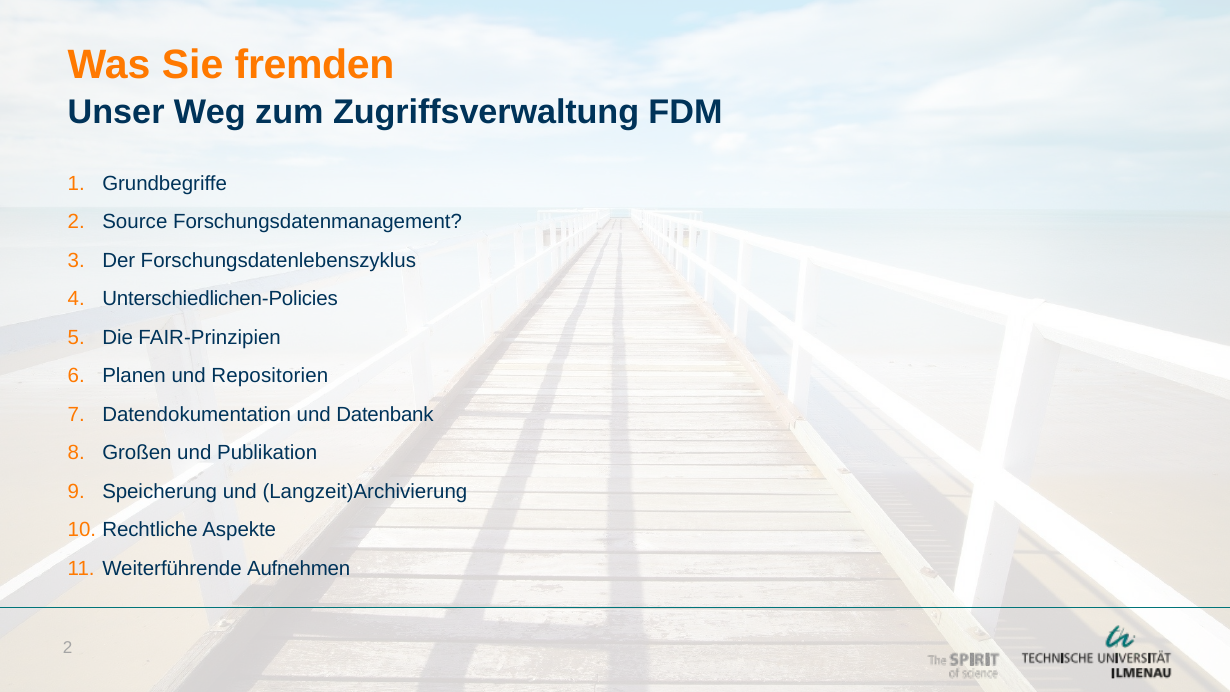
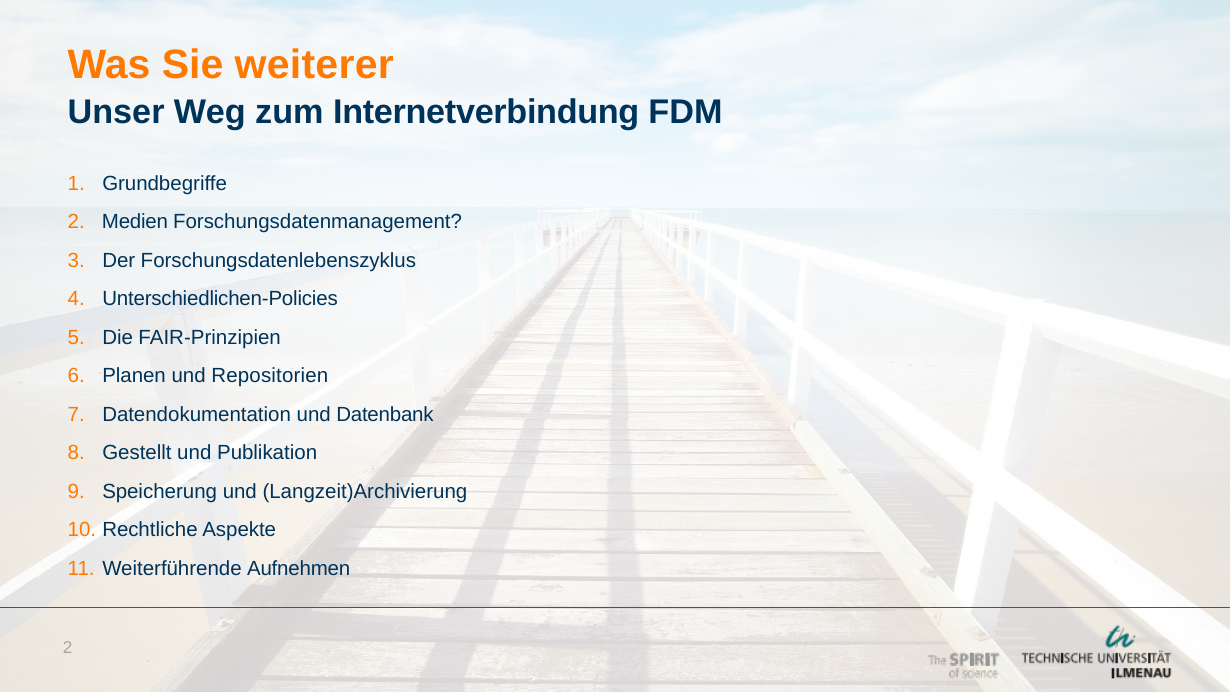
fremden: fremden -> weiterer
Zugriffsverwaltung: Zugriffsverwaltung -> Internetverbindung
Source: Source -> Medien
Großen: Großen -> Gestellt
